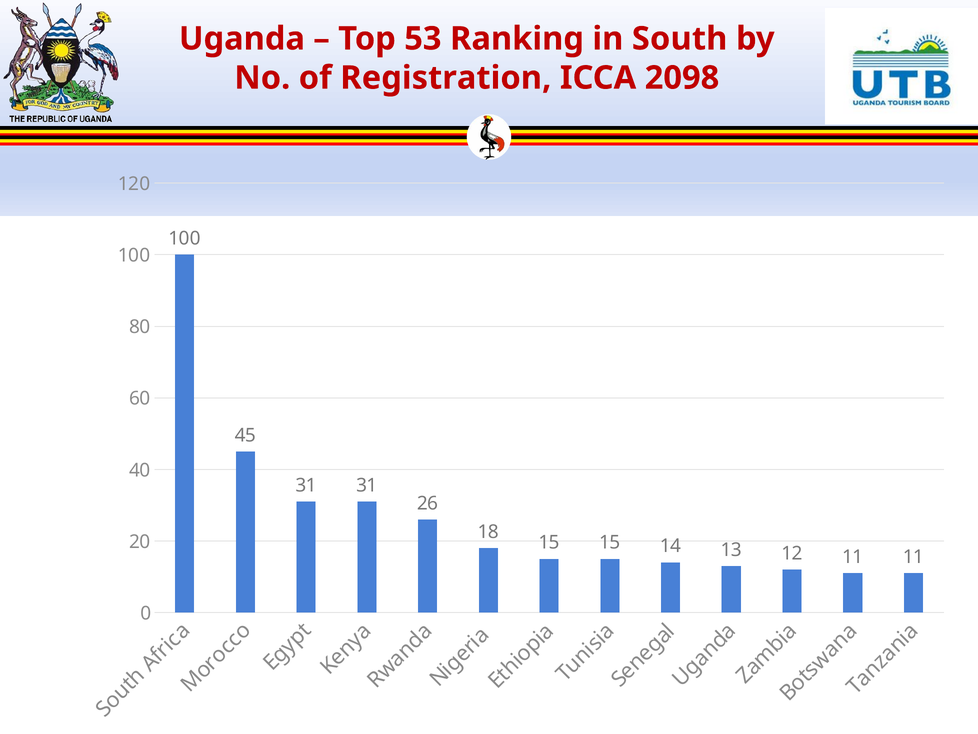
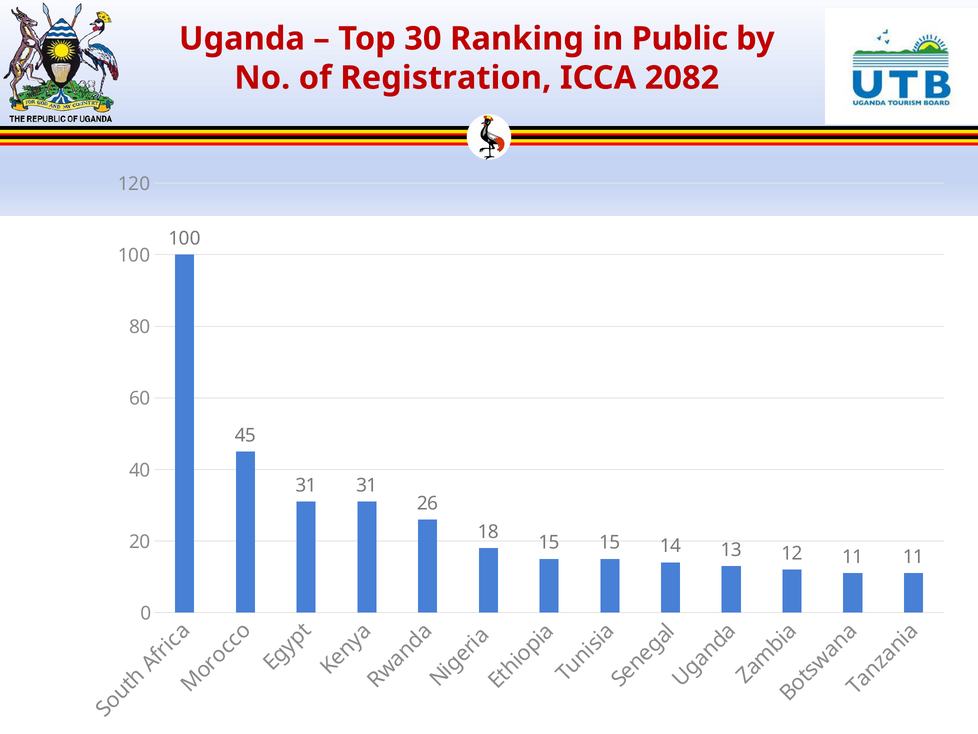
53: 53 -> 30
South: South -> Public
2098: 2098 -> 2082
